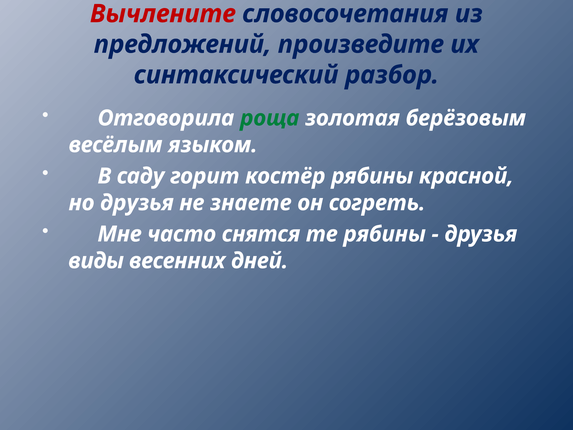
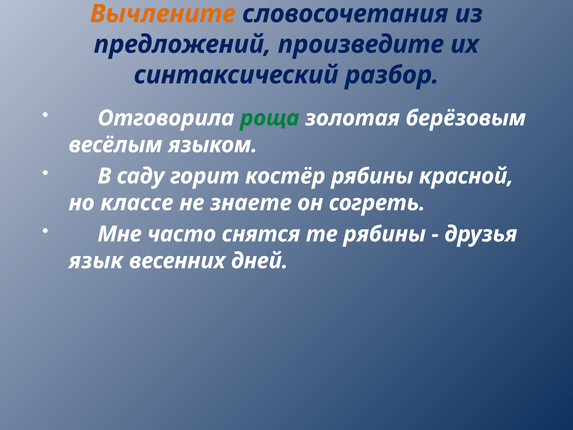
Вычлените colour: red -> orange
но друзья: друзья -> классе
виды: виды -> язык
